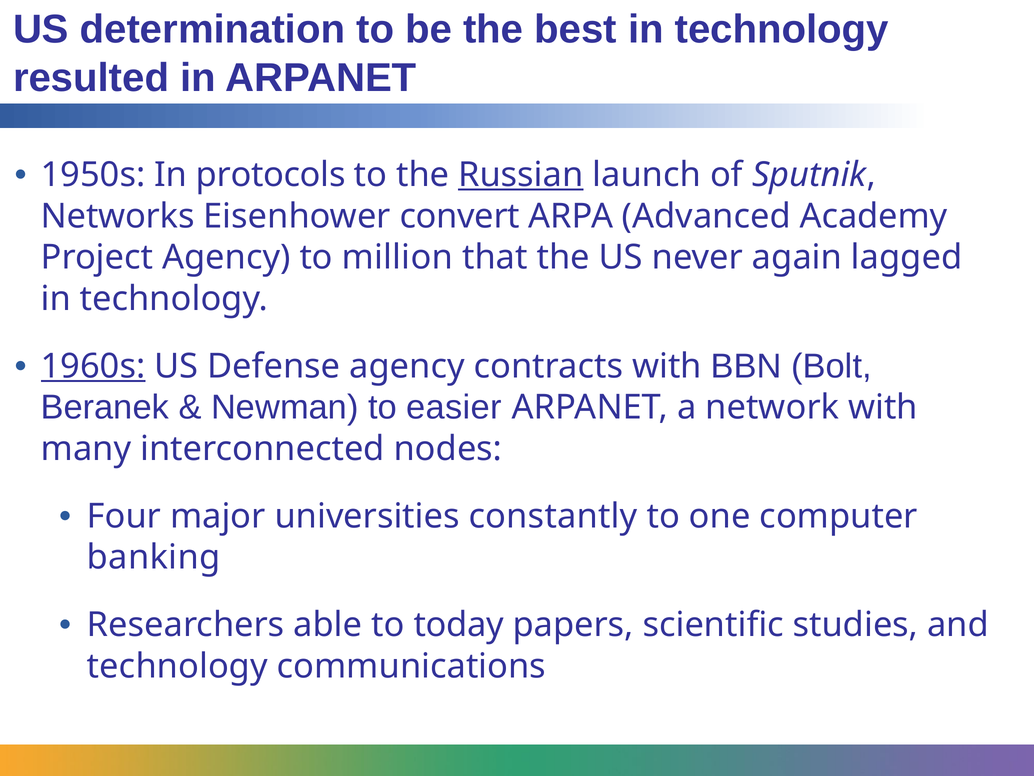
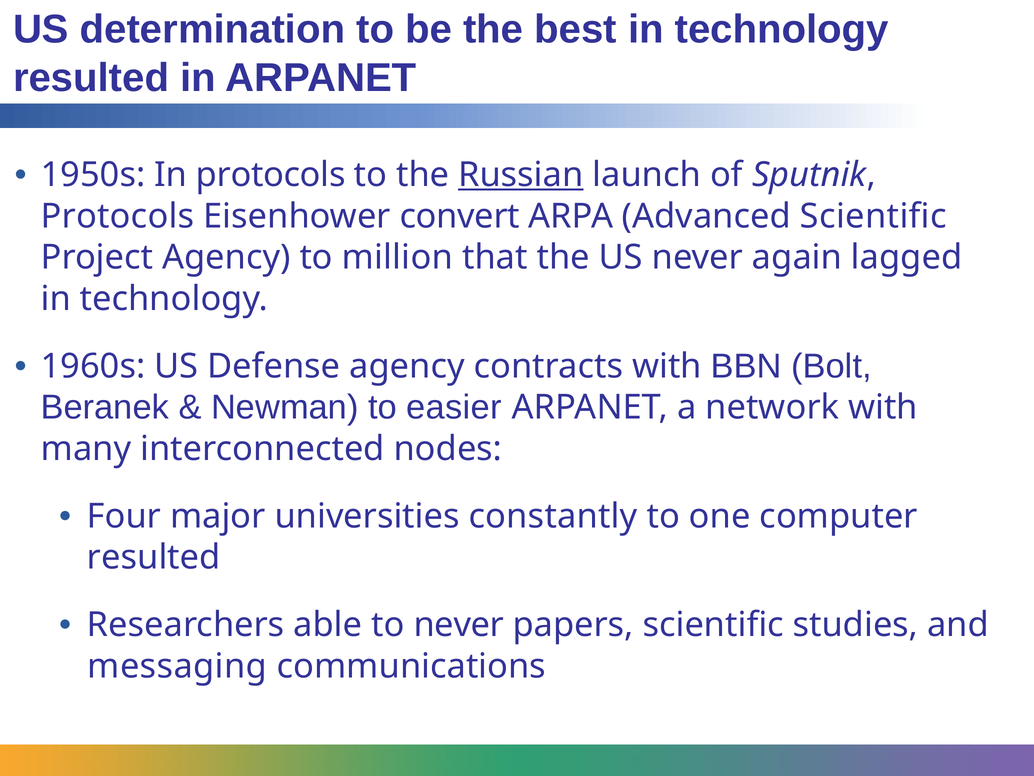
Networks at (118, 216): Networks -> Protocols
Advanced Academy: Academy -> Scientific
1960s underline: present -> none
banking at (154, 557): banking -> resulted
to today: today -> never
technology at (177, 666): technology -> messaging
